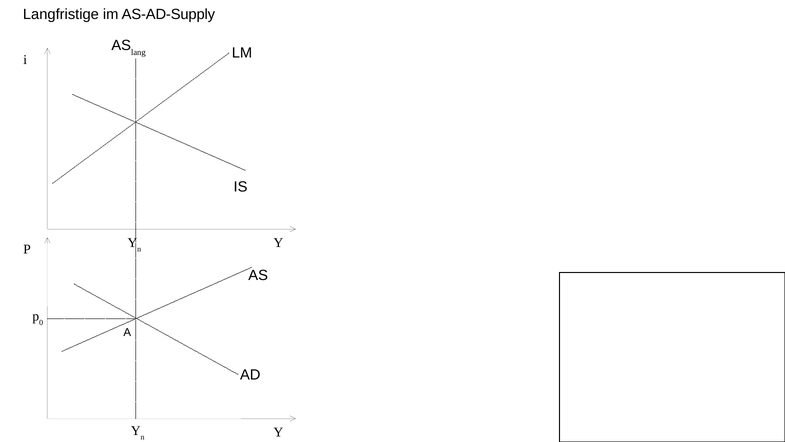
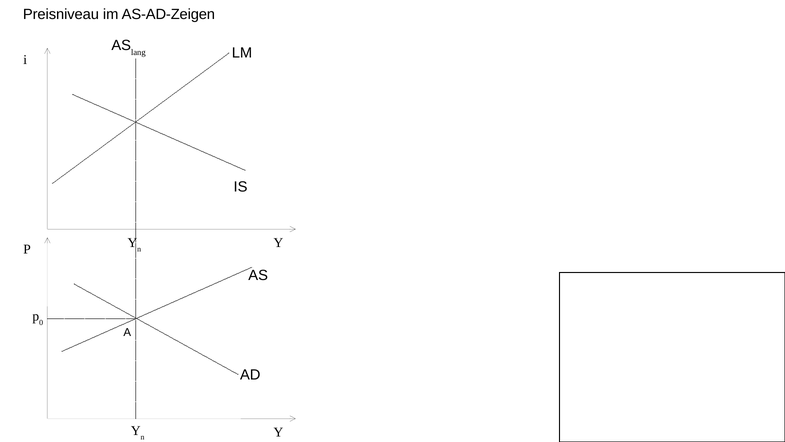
Langfristige: Langfristige -> Preisniveau
AS-AD-Supply: AS-AD-Supply -> AS-AD-Zeigen
